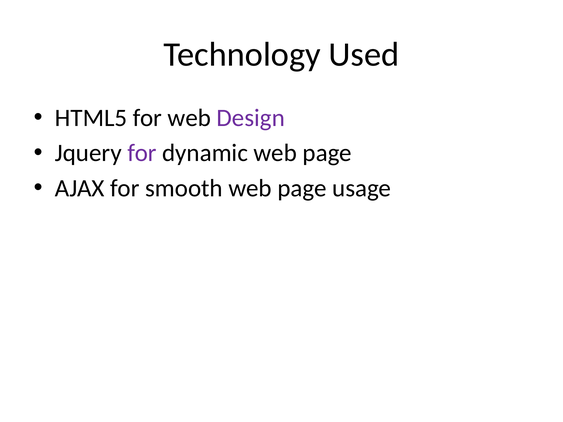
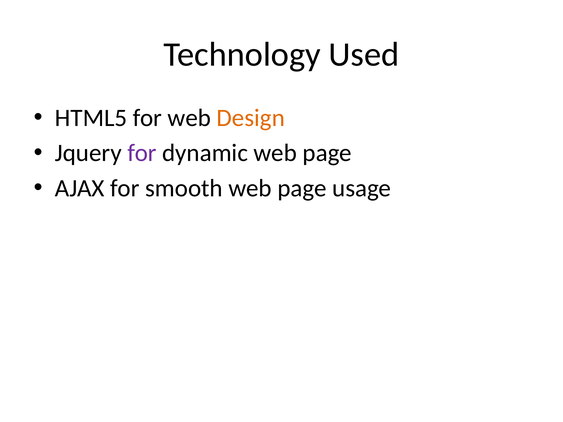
Design colour: purple -> orange
